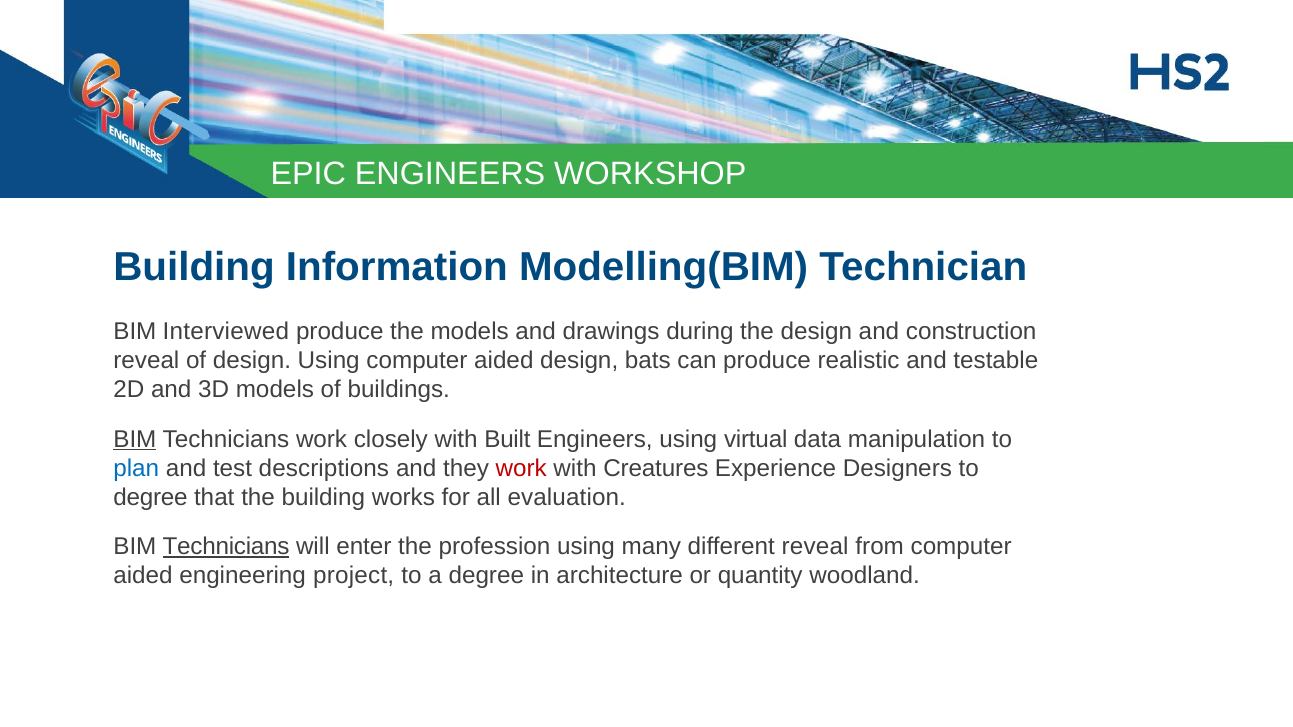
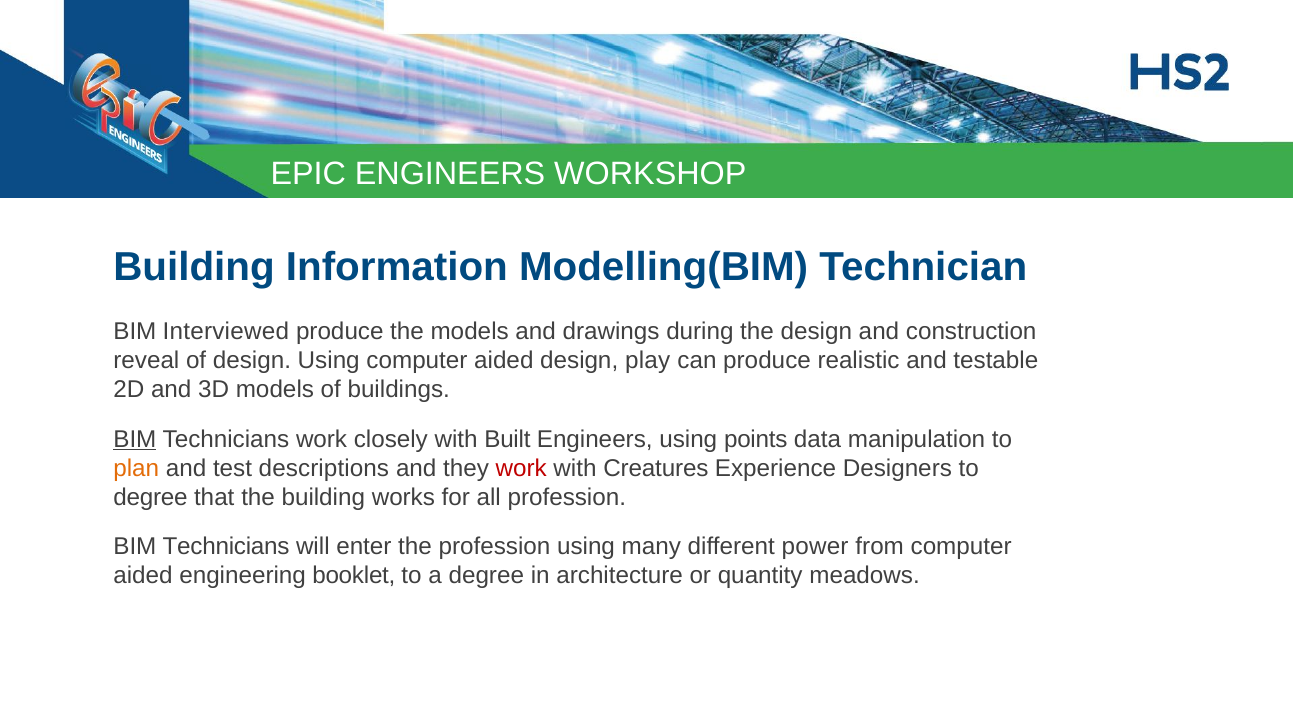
bats: bats -> play
virtual: virtual -> points
plan colour: blue -> orange
all evaluation: evaluation -> profession
Technicians at (226, 547) underline: present -> none
different reveal: reveal -> power
project: project -> booklet
woodland: woodland -> meadows
